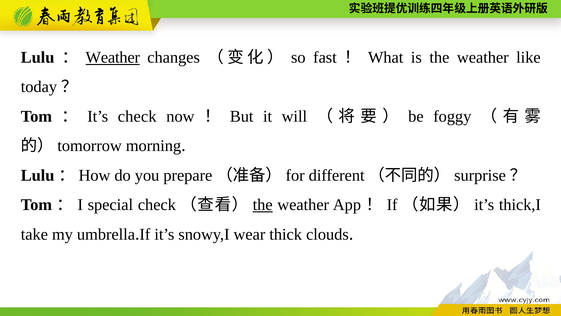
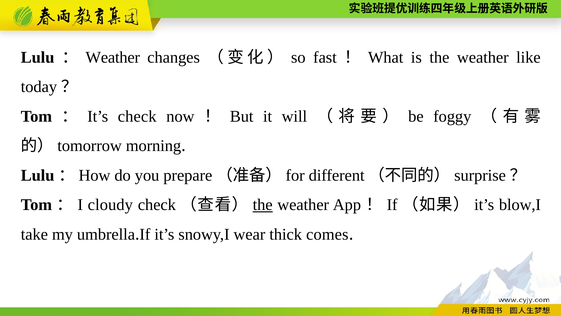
Weather at (113, 57) underline: present -> none
special: special -> cloudy
thick,I: thick,I -> blow,I
clouds: clouds -> comes
